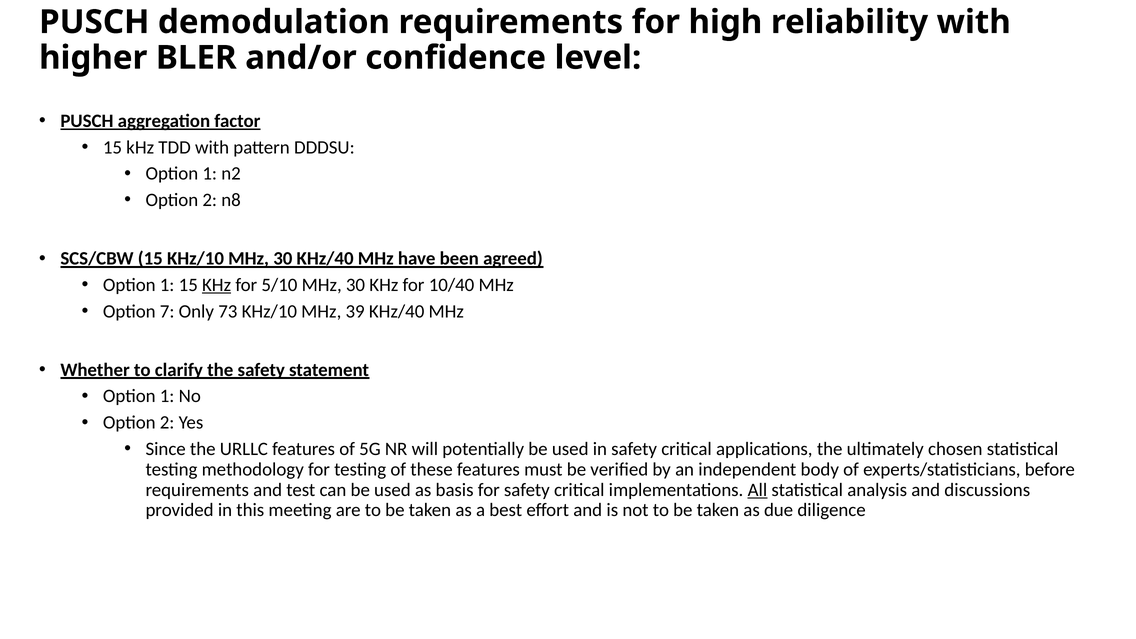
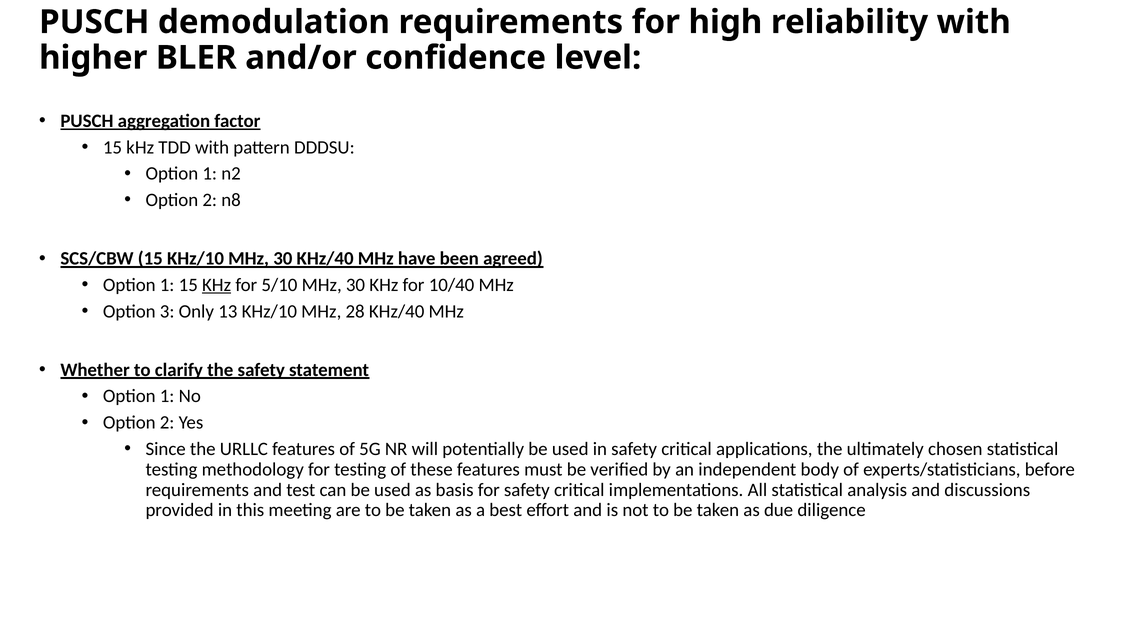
7: 7 -> 3
73: 73 -> 13
39: 39 -> 28
All underline: present -> none
